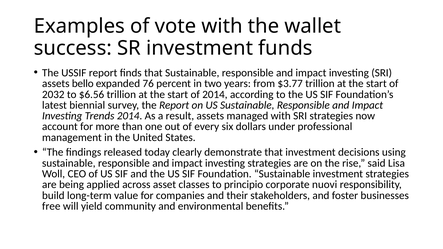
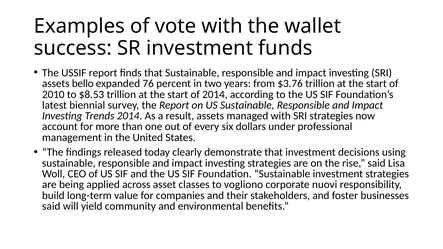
$3.77: $3.77 -> $3.76
2032: 2032 -> 2010
$6.56: $6.56 -> $8.53
principio: principio -> vogliono
free at (51, 206): free -> said
